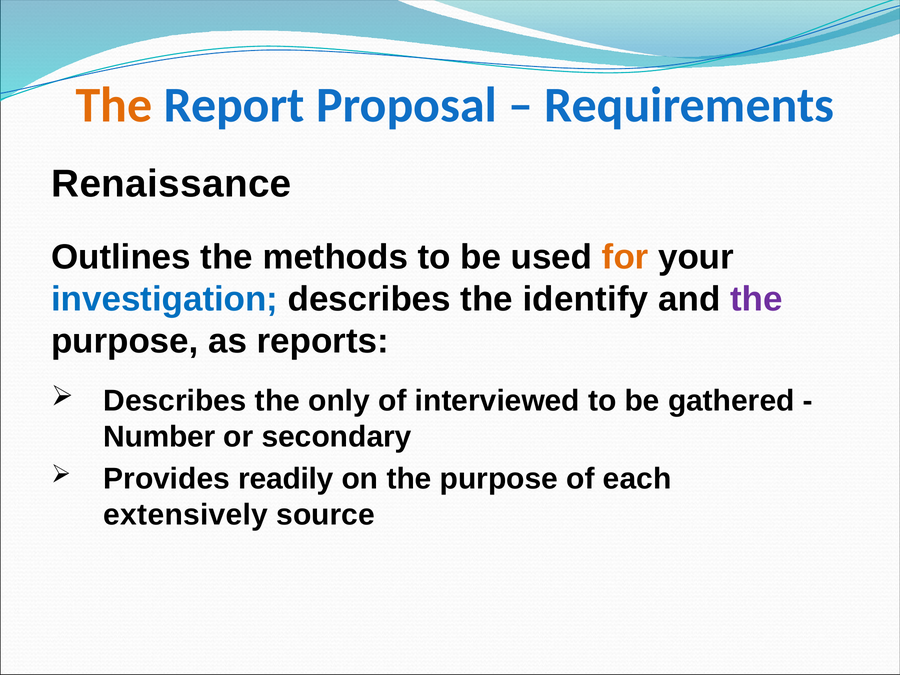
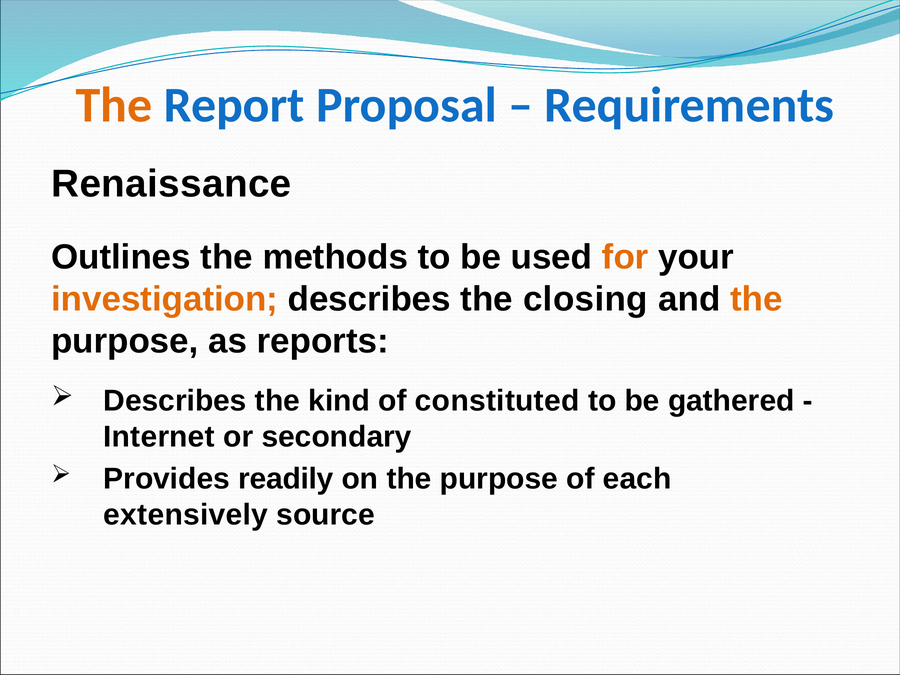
investigation colour: blue -> orange
identify: identify -> closing
the at (756, 299) colour: purple -> orange
only: only -> kind
interviewed: interviewed -> constituted
Number: Number -> Internet
